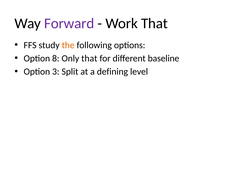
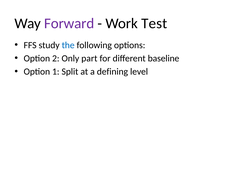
Work That: That -> Test
the colour: orange -> blue
8: 8 -> 2
Only that: that -> part
3: 3 -> 1
